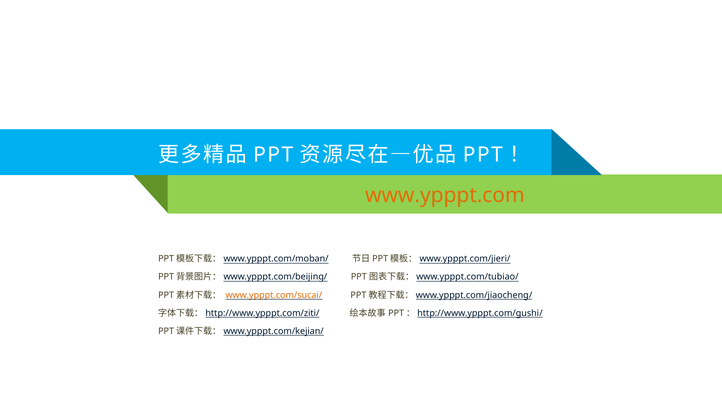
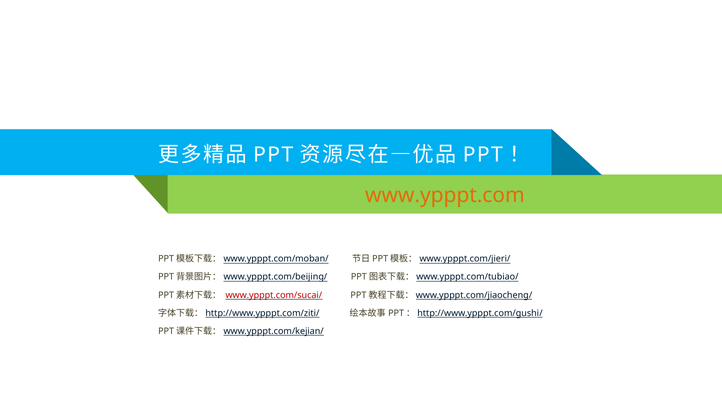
www.ypppt.com/sucai/ colour: orange -> red
